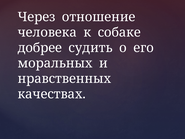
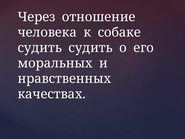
добрее at (40, 48): добрее -> судить
